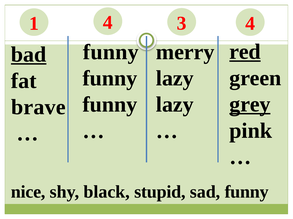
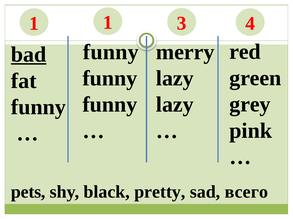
1 4: 4 -> 1
red underline: present -> none
grey underline: present -> none
brave at (38, 107): brave -> funny
nice: nice -> pets
stupid: stupid -> pretty
sad funny: funny -> всего
